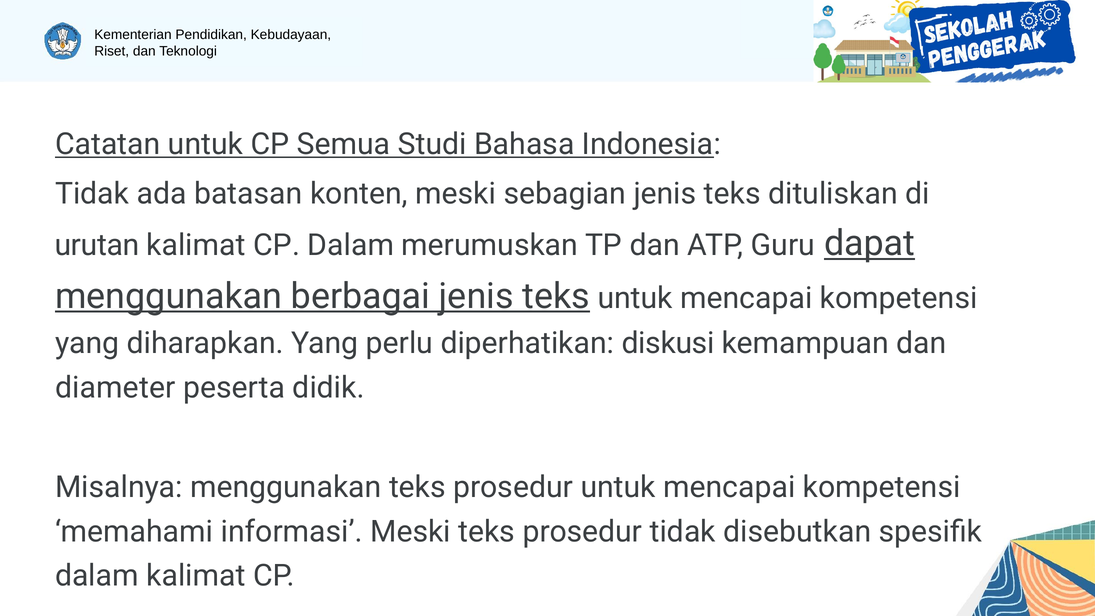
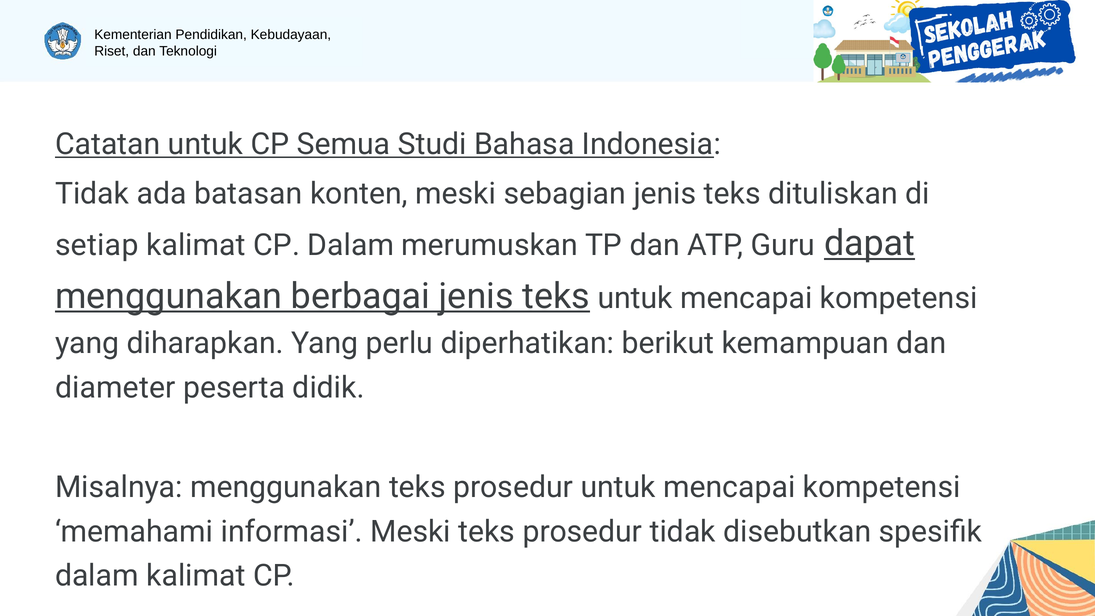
urutan: urutan -> setiap
diskusi: diskusi -> berikut
